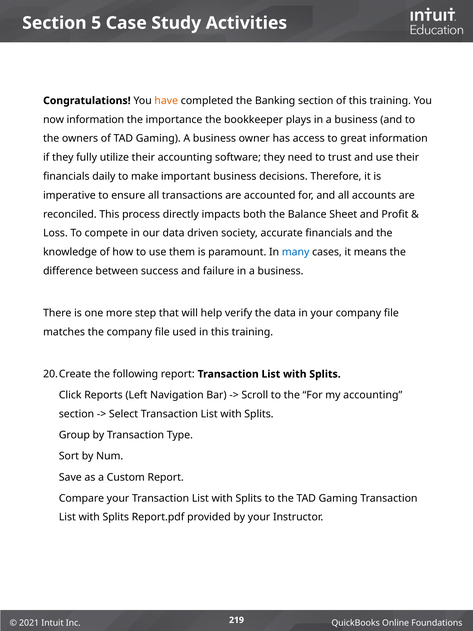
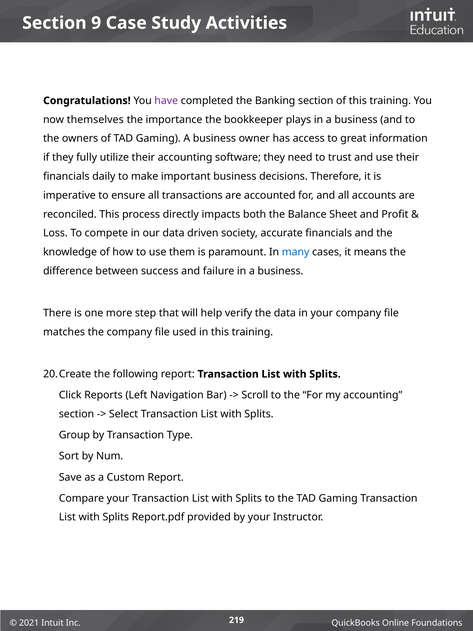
5: 5 -> 9
have colour: orange -> purple
now information: information -> themselves
